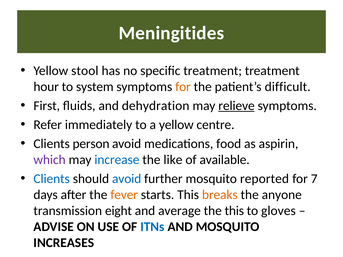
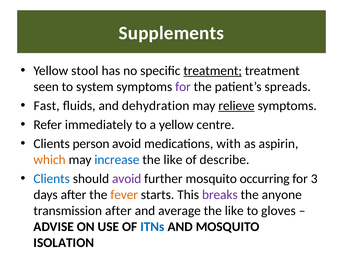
Meningitides: Meningitides -> Supplements
treatment at (213, 71) underline: none -> present
hour: hour -> seen
for at (183, 87) colour: orange -> purple
difficult: difficult -> spreads
First: First -> Fast
food: food -> with
which colour: purple -> orange
available: available -> describe
avoid at (127, 179) colour: blue -> purple
reported: reported -> occurring
7: 7 -> 3
breaks colour: orange -> purple
transmission eight: eight -> after
this at (234, 211): this -> like
INCREASES: INCREASES -> ISOLATION
